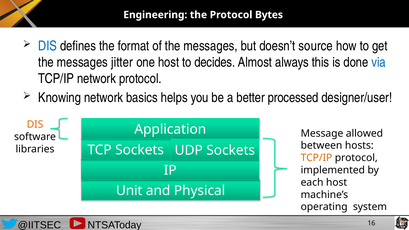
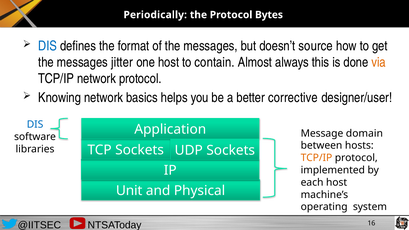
Engineering: Engineering -> Periodically
decides: decides -> contain
via colour: blue -> orange
processed: processed -> corrective
DIS at (35, 125) colour: orange -> blue
allowed: allowed -> domain
